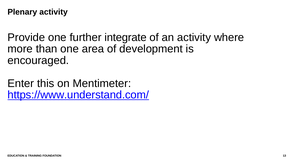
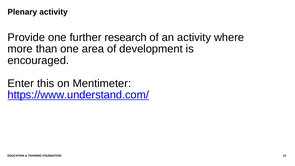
integrate: integrate -> research
